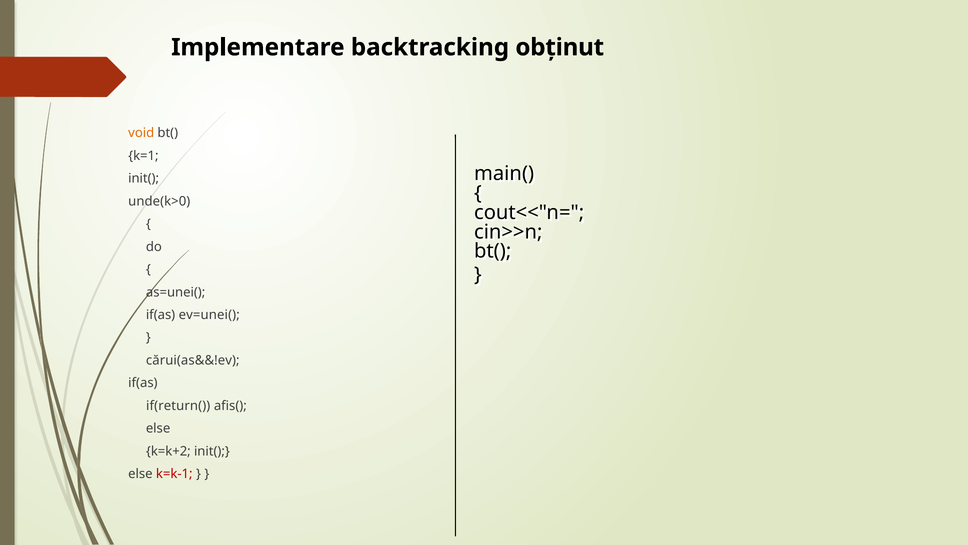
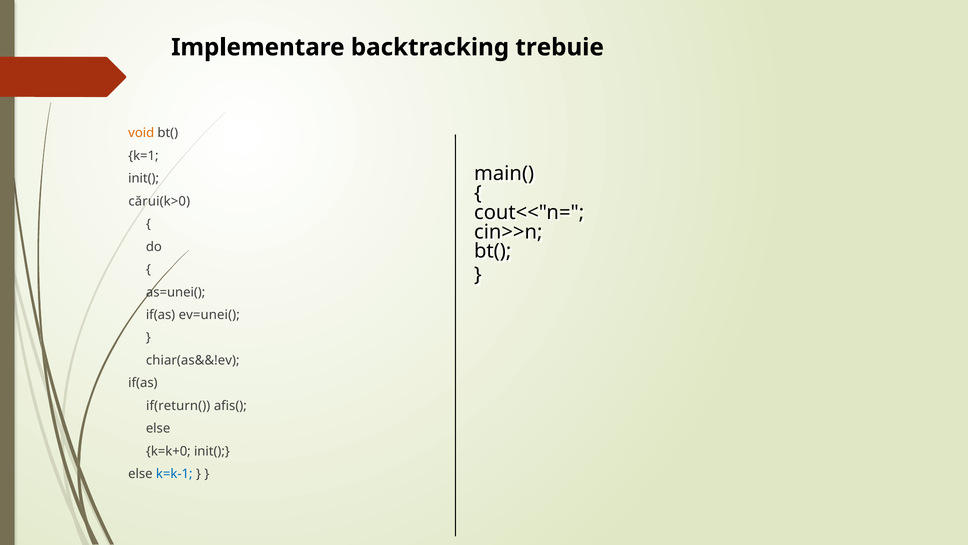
obţinut: obţinut -> trebuie
unde(k>0: unde(k>0 -> cărui(k>0
cărui(as&&!ev: cărui(as&&!ev -> chiar(as&&!ev
k=k+2: k=k+2 -> k=k+0
k=k-1 colour: red -> blue
